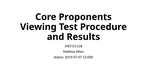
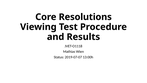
Proponents: Proponents -> Resolutions
